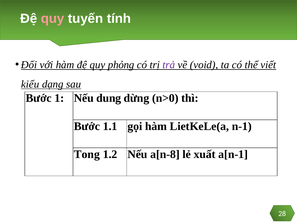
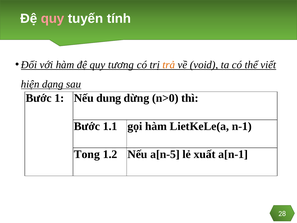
phỏng: phỏng -> tương
trả colour: purple -> orange
kiểu: kiểu -> hiện
a[n-8: a[n-8 -> a[n-5
